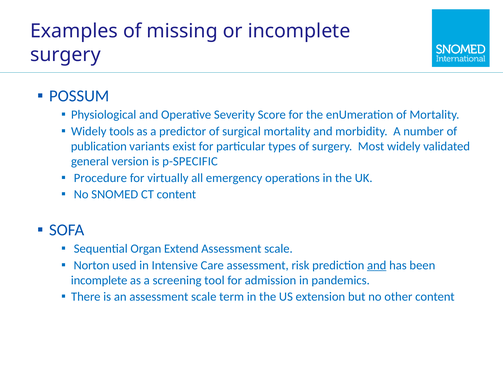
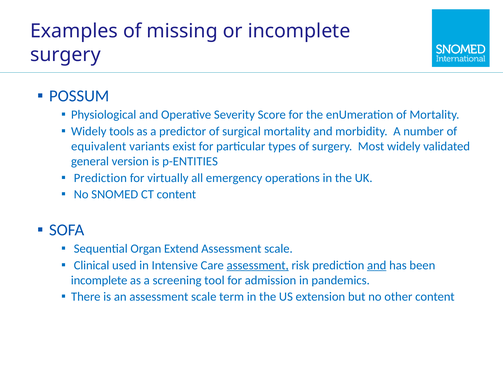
publication: publication -> equivalent
p-SPECIFIC: p-SPECIFIC -> p-ENTITIES
Procedure at (100, 178): Procedure -> Prediction
Norton: Norton -> Clinical
assessment at (258, 265) underline: none -> present
